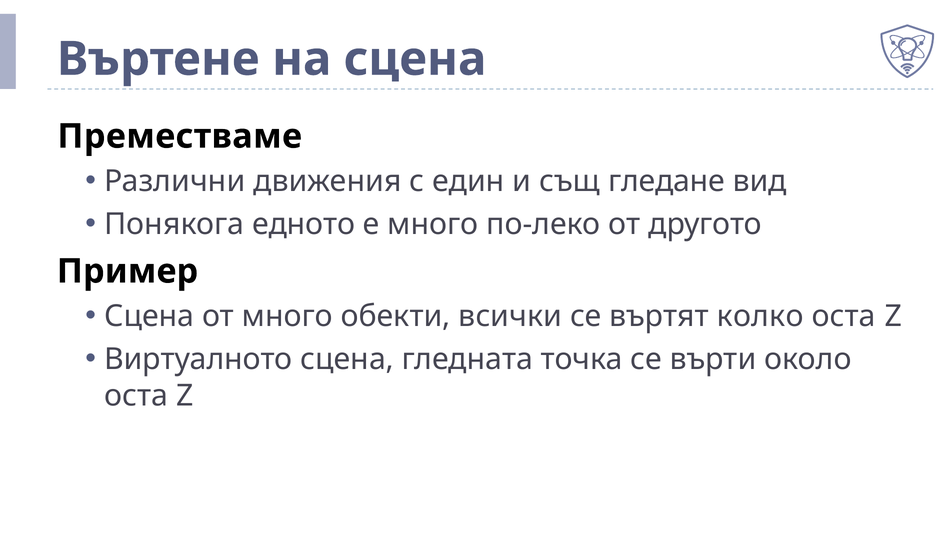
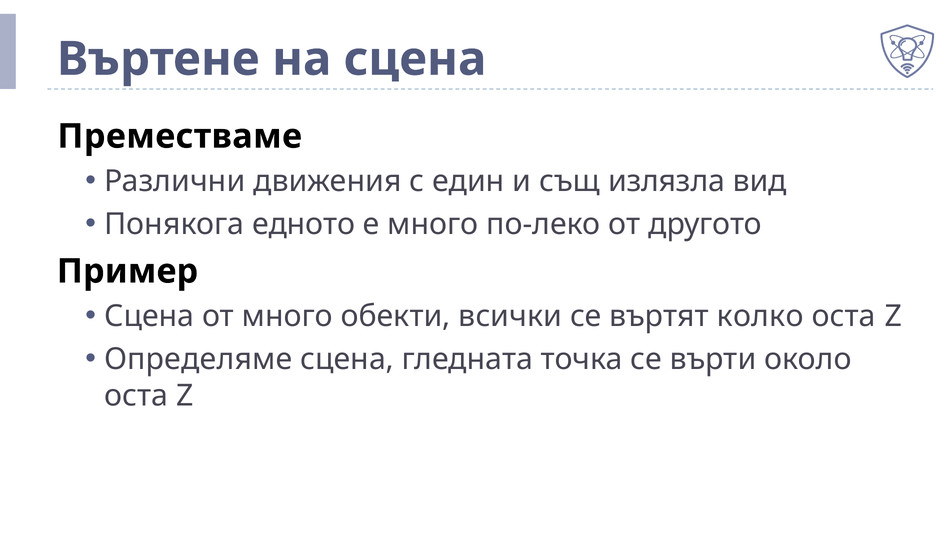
гледане: гледане -> излязла
Виртуалното: Виртуалното -> Определяме
